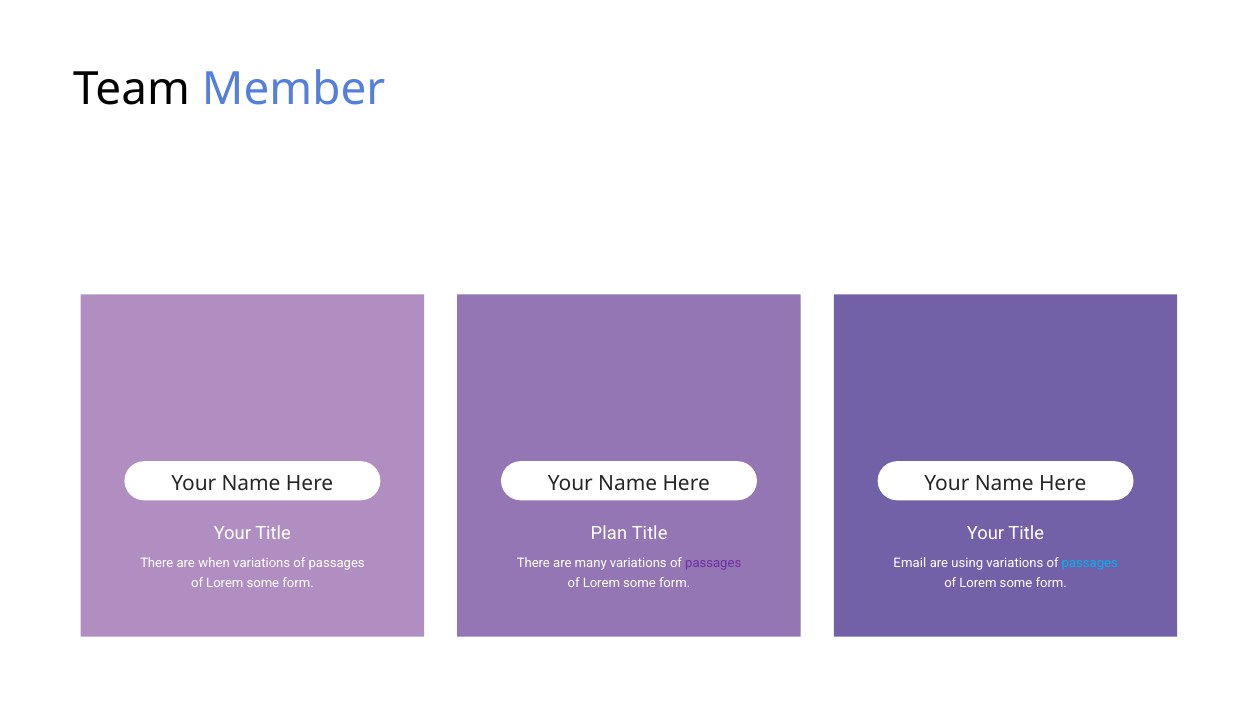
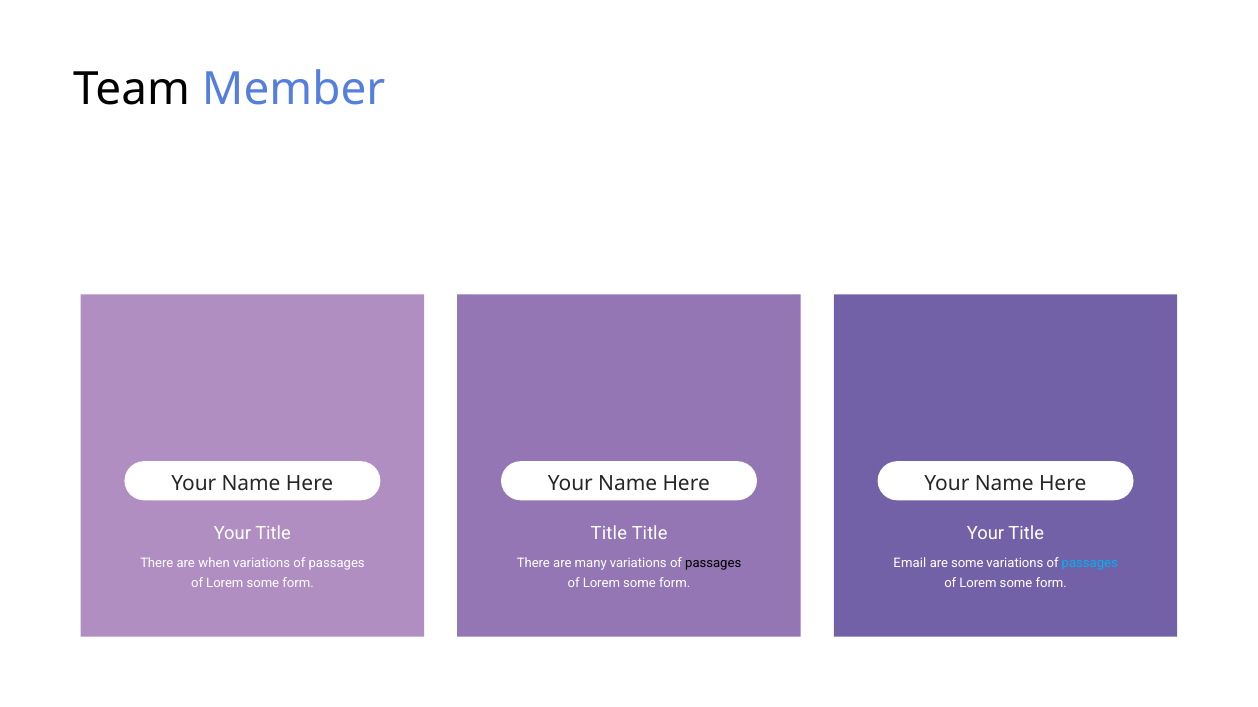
Plan at (609, 534): Plan -> Title
passages at (713, 564) colour: purple -> black
are using: using -> some
